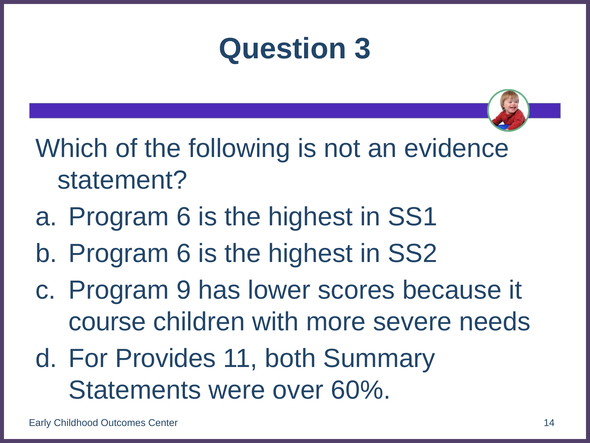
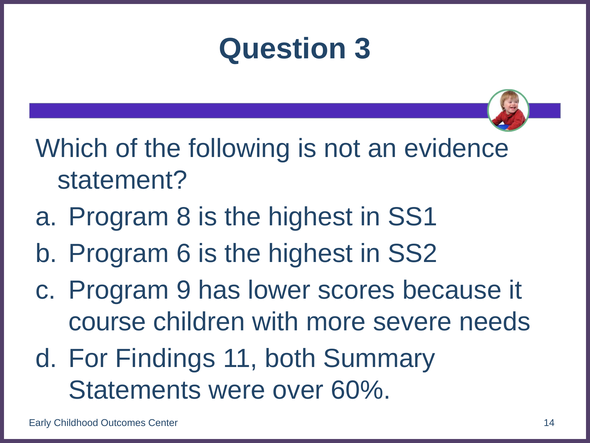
6 at (184, 217): 6 -> 8
Provides: Provides -> Findings
